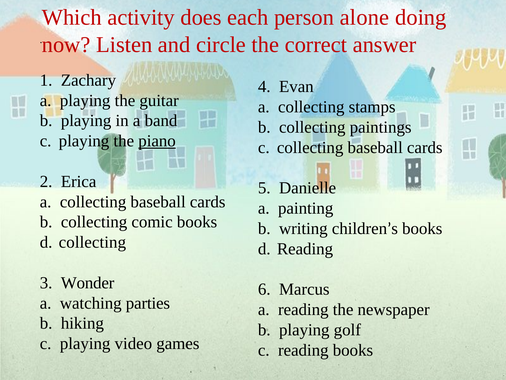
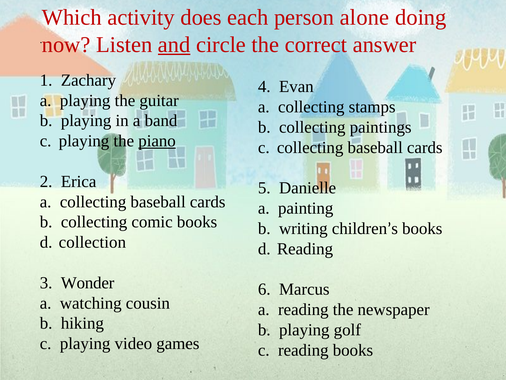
and underline: none -> present
collecting at (92, 242): collecting -> collection
parties: parties -> cousin
